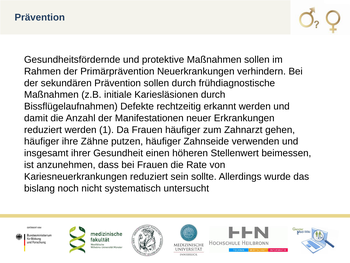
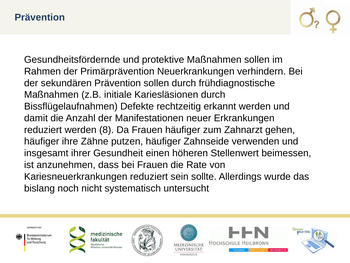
1: 1 -> 8
